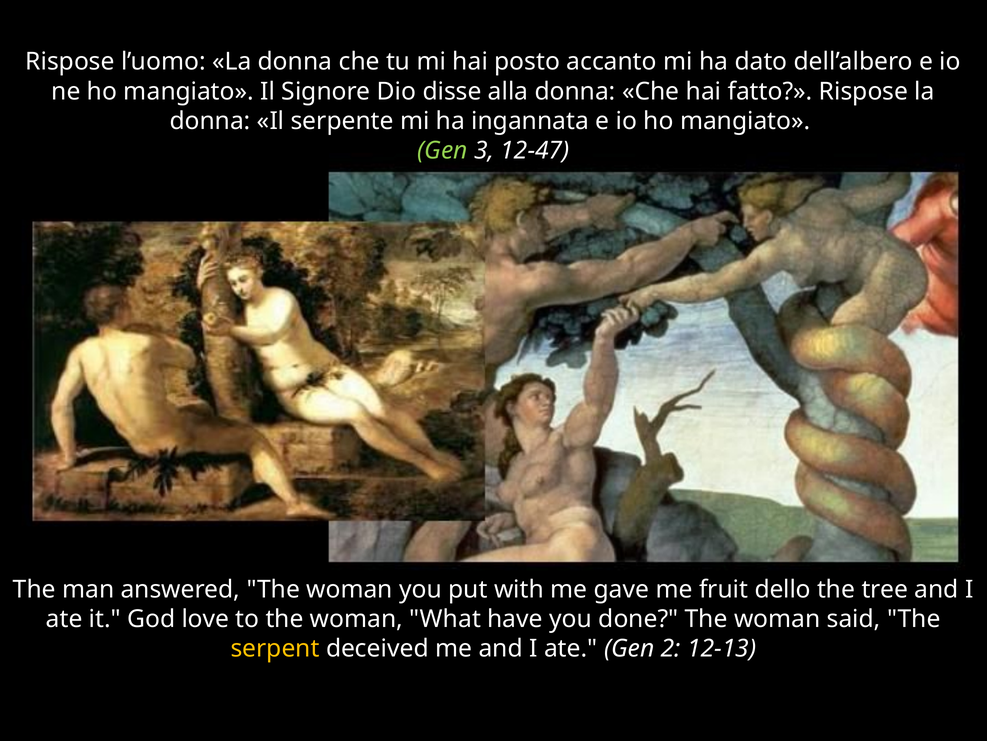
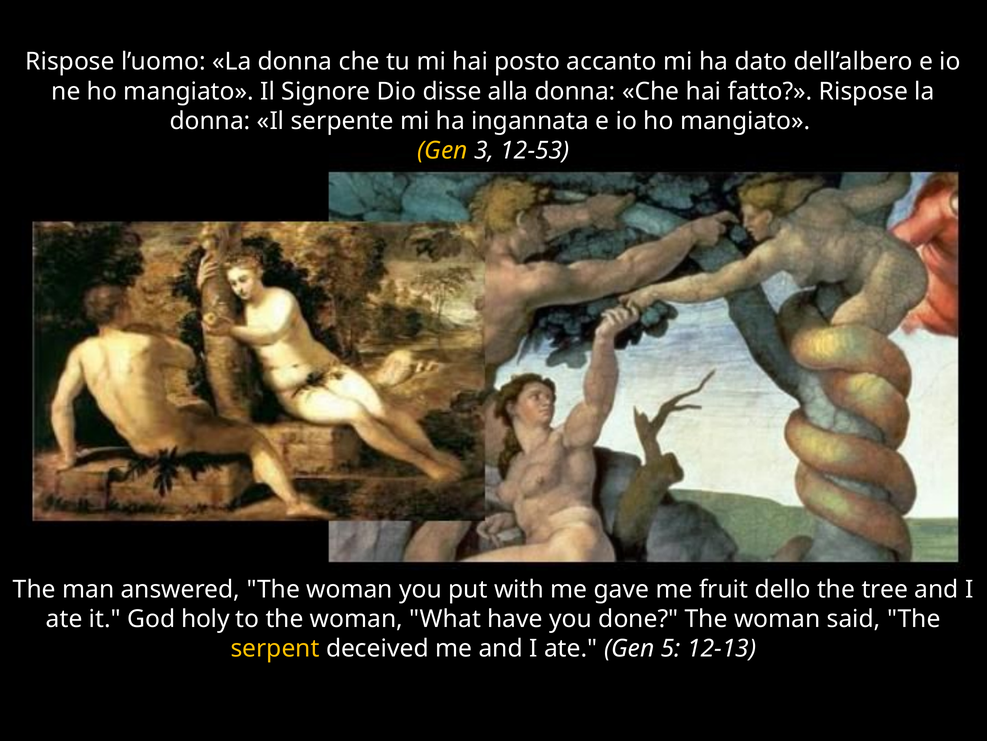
Gen at (443, 151) colour: light green -> yellow
12-47: 12-47 -> 12-53
love: love -> holy
2: 2 -> 5
